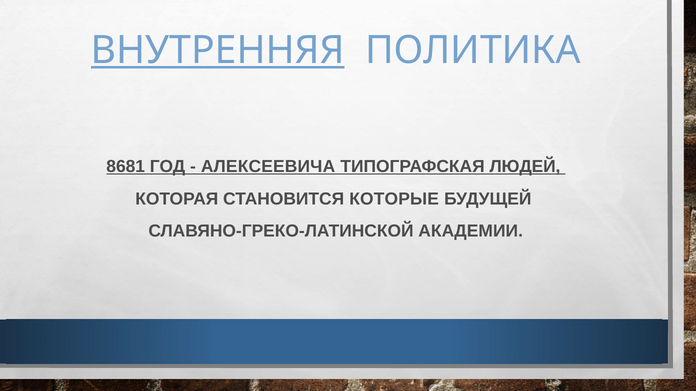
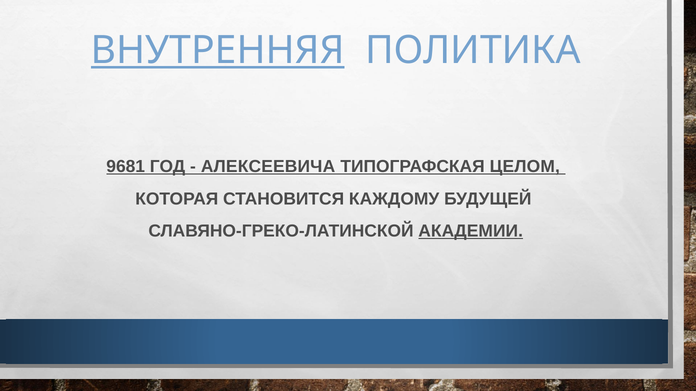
8681: 8681 -> 9681
ЛЮДЕЙ: ЛЮДЕЙ -> ЦЕЛОМ
КОТОРЫЕ: КОТОРЫЕ -> КАЖДОМУ
АКАДЕМИИ underline: none -> present
